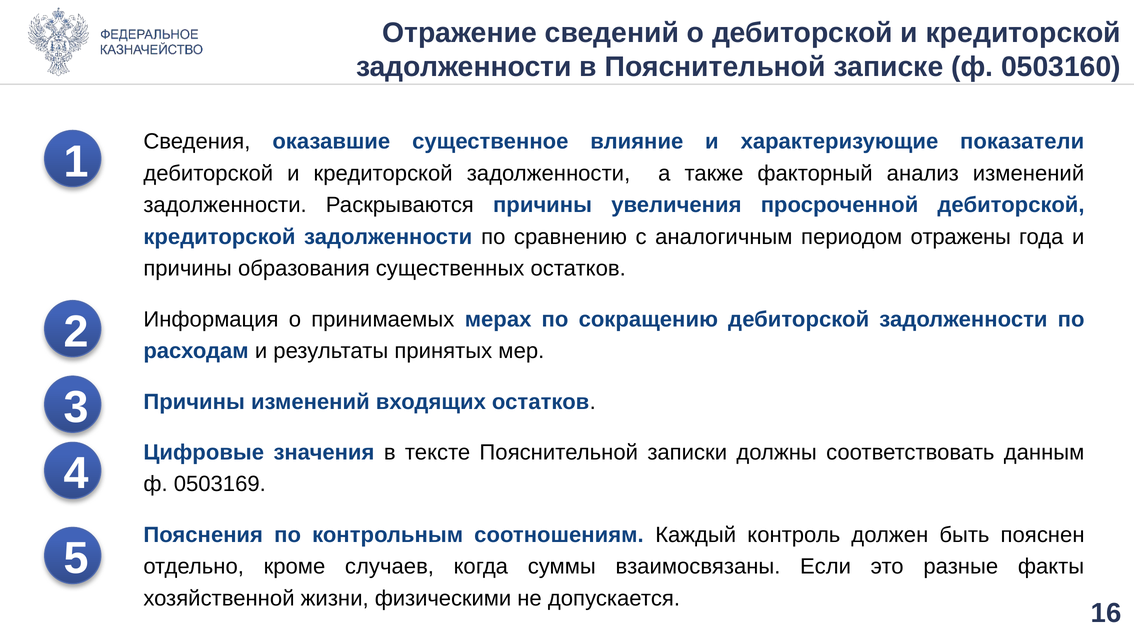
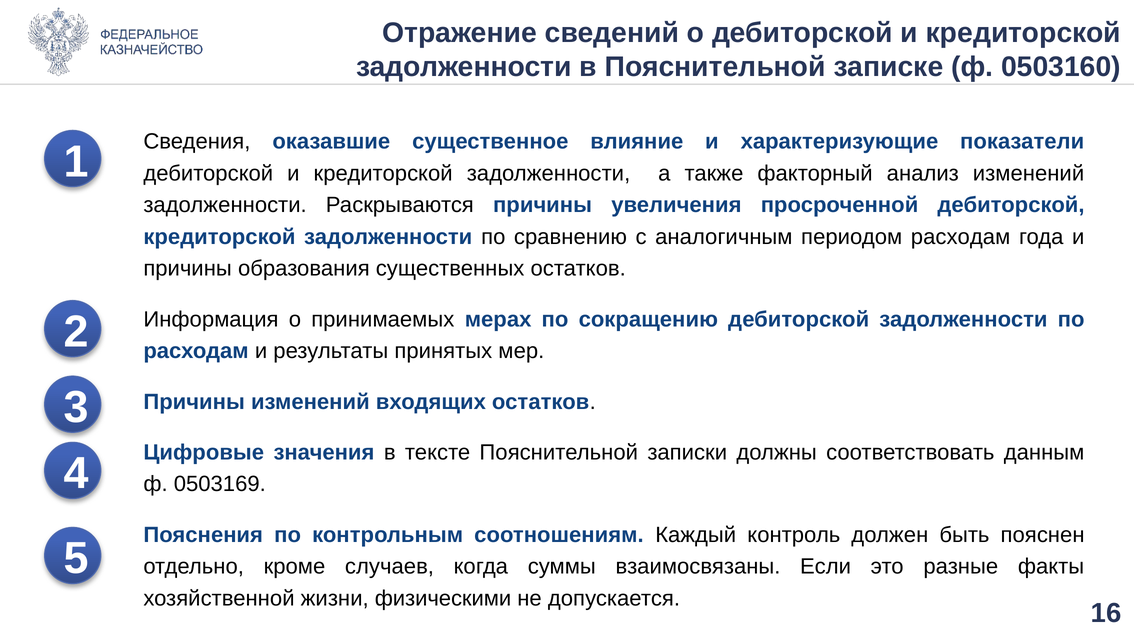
периодом отражены: отражены -> расходам
